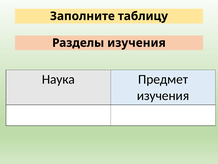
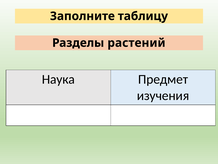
Разделы изучения: изучения -> растений
